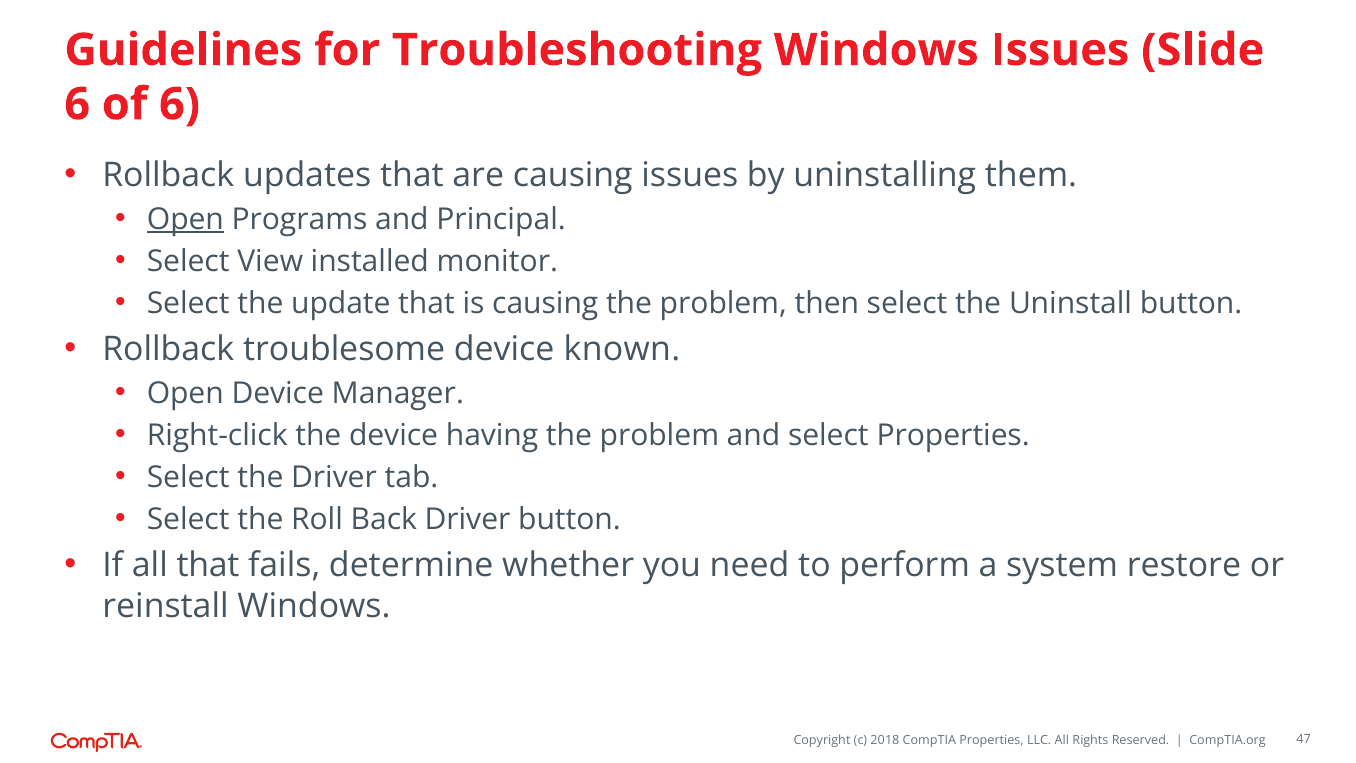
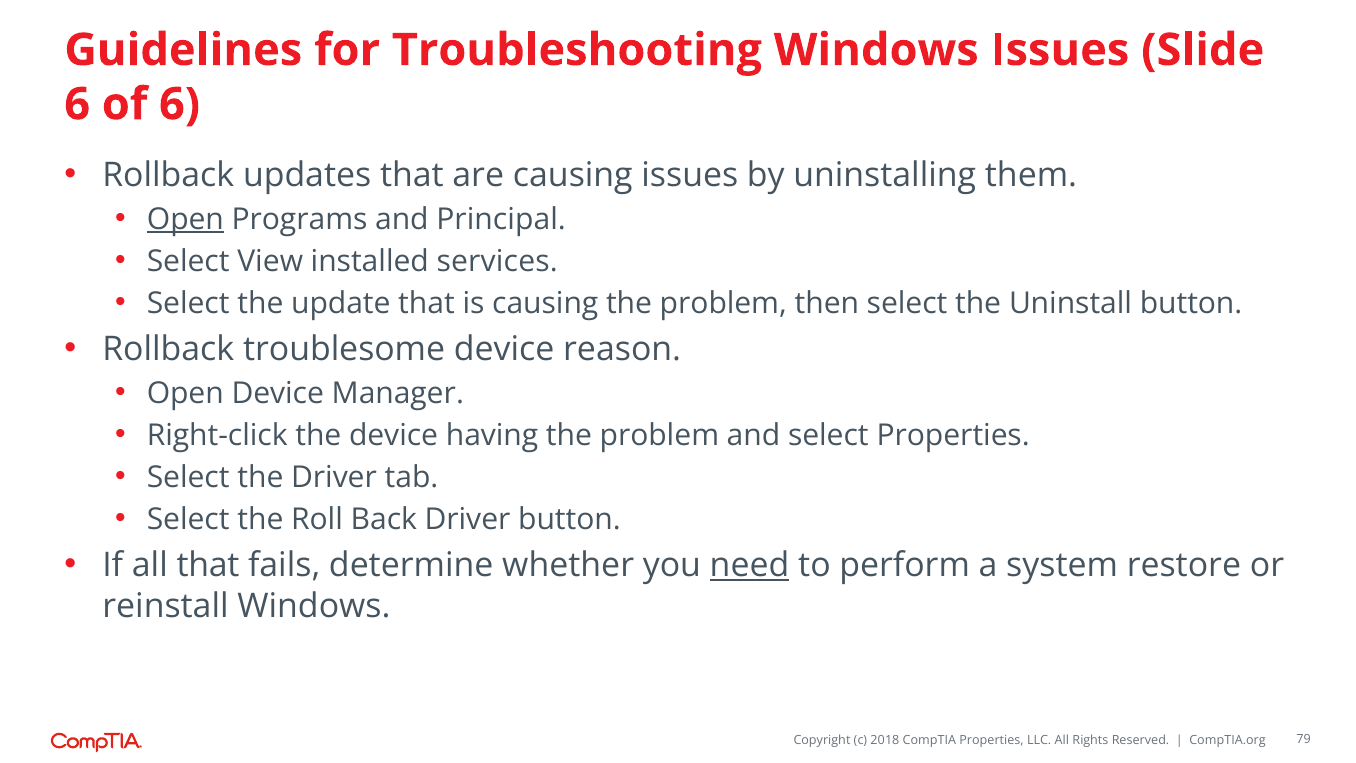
monitor: monitor -> services
known: known -> reason
need underline: none -> present
47: 47 -> 79
